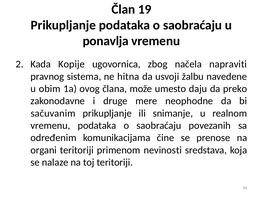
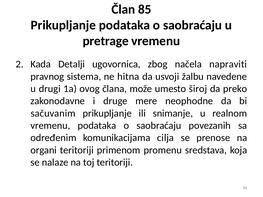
19: 19 -> 85
ponavlja: ponavlja -> pretrage
Kopije: Kopije -> Detalji
obim: obim -> drugi
daju: daju -> široj
čine: čine -> cilja
nevinosti: nevinosti -> promenu
